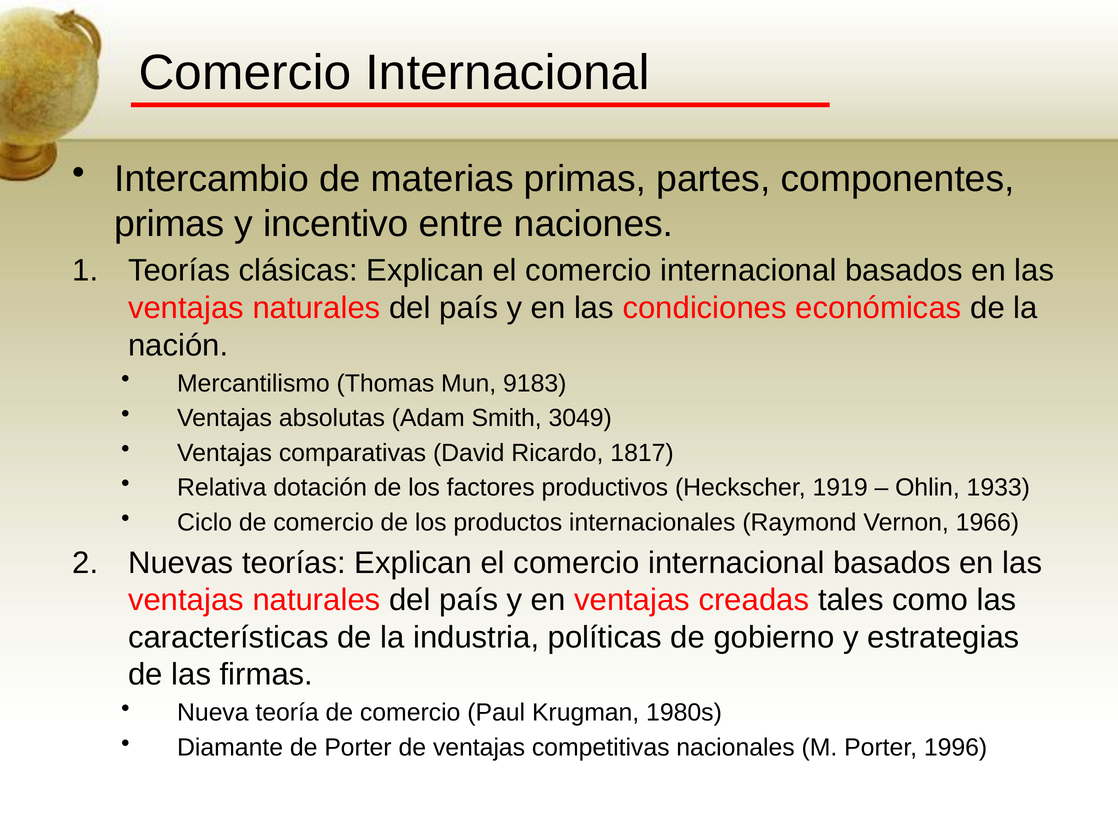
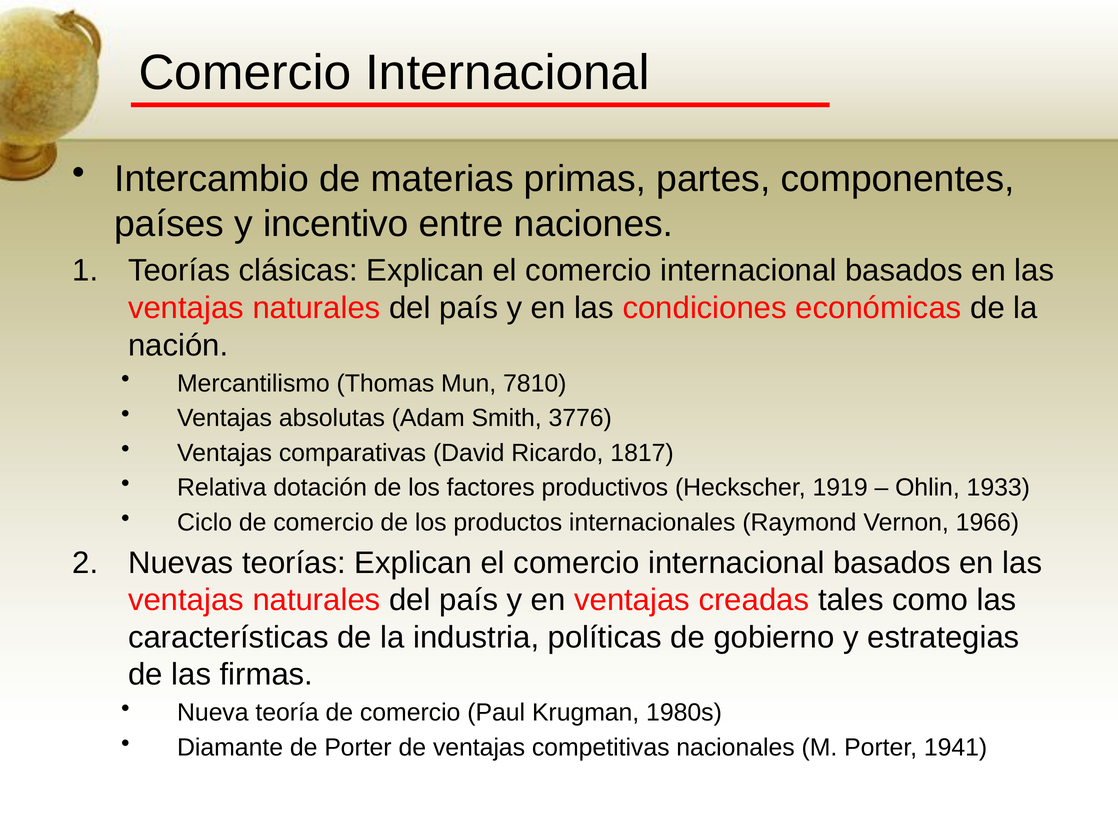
primas at (169, 224): primas -> países
9183: 9183 -> 7810
3049: 3049 -> 3776
1996: 1996 -> 1941
